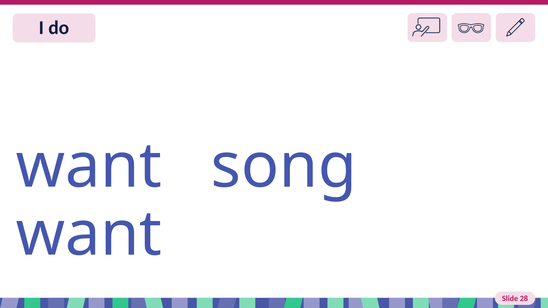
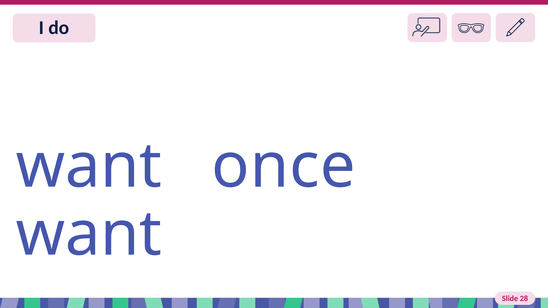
song: song -> once
